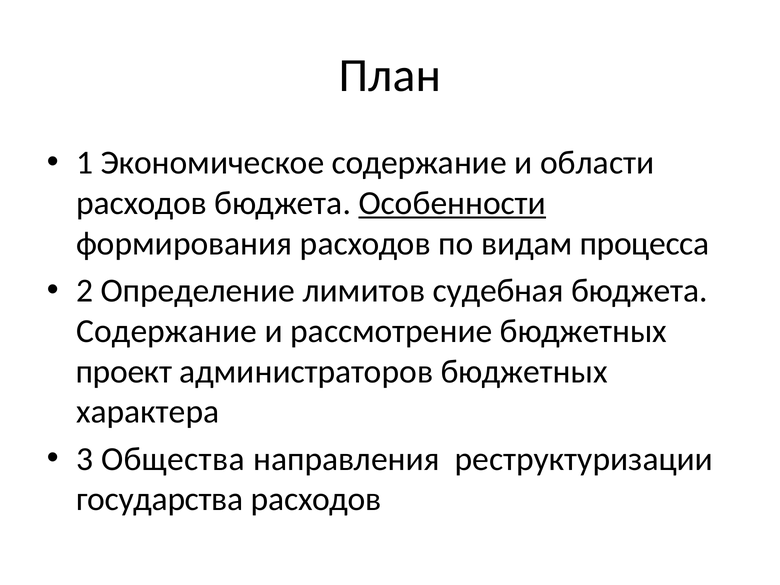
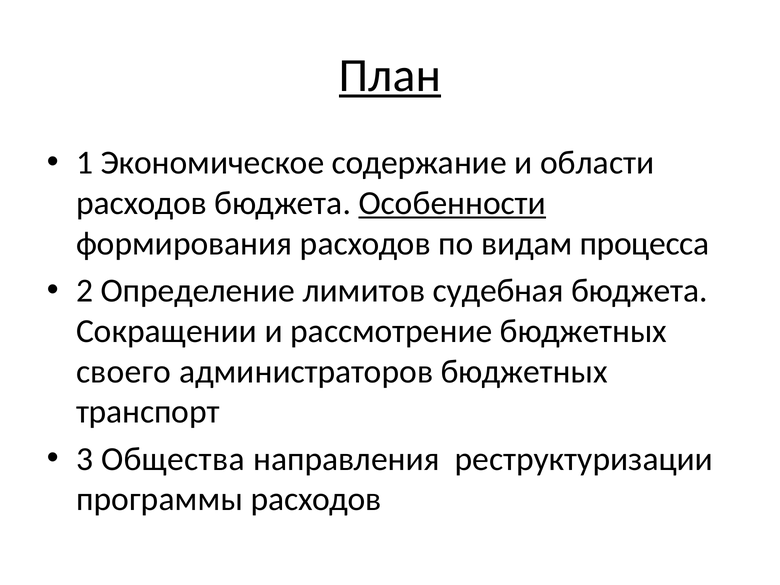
План underline: none -> present
Содержание at (167, 331): Содержание -> Сокращении
проект: проект -> своего
характера: характера -> транспорт
государства: государства -> программы
